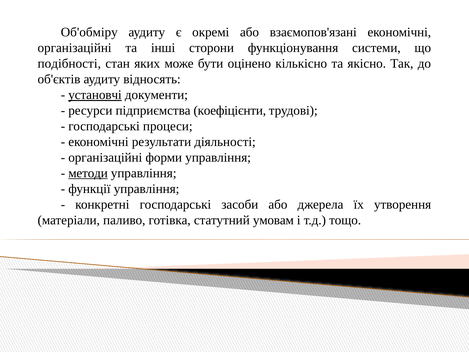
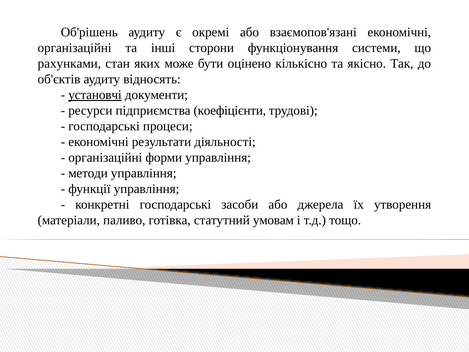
Об'обміру: Об'обміру -> Об'рішень
подібності: подібності -> рахунками
методи underline: present -> none
